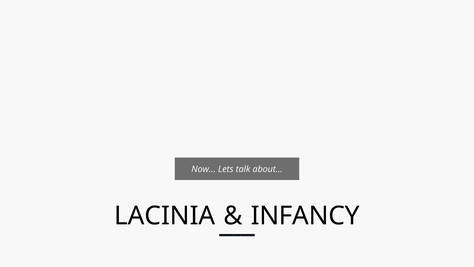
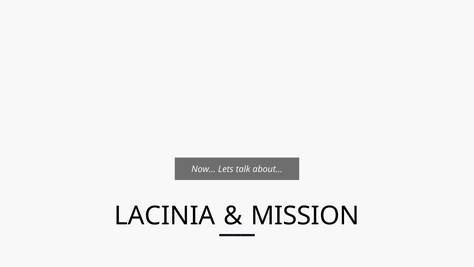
INFANCY: INFANCY -> MISSION
